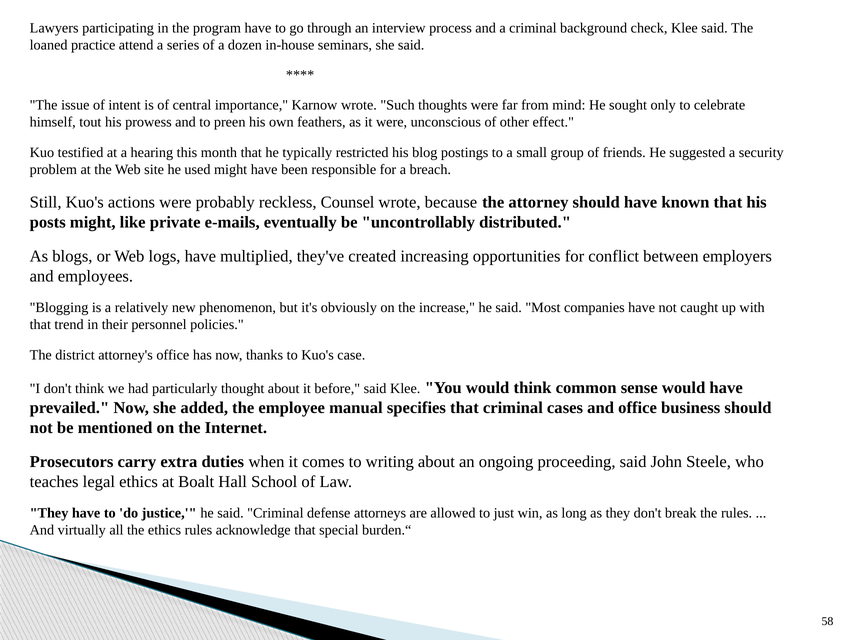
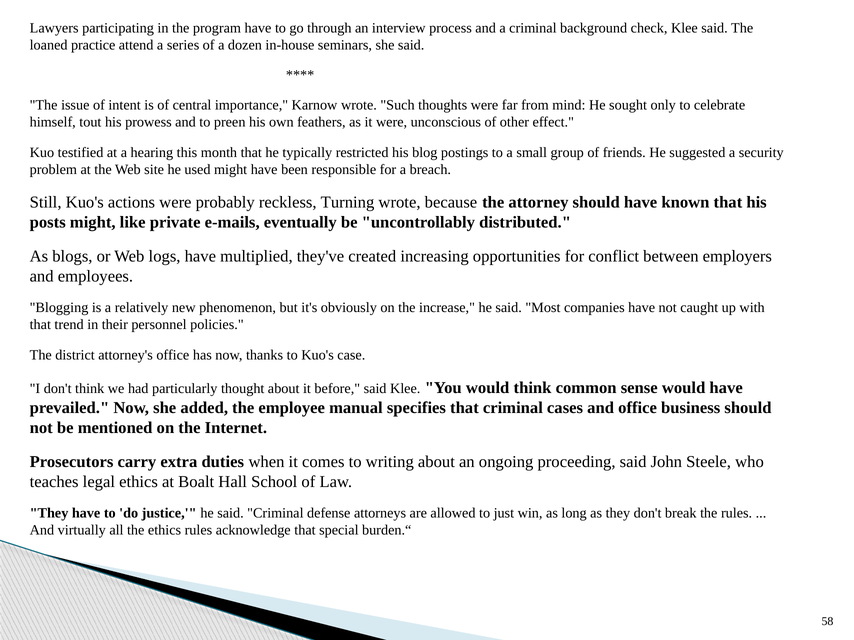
Counsel: Counsel -> Turning
